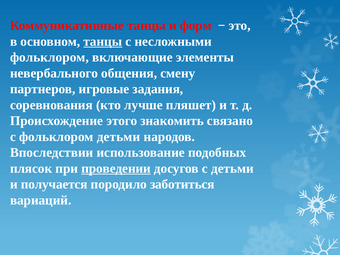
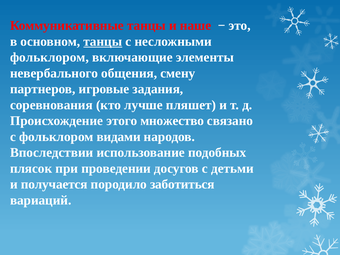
форм: форм -> наше
знакомить: знакомить -> множество
фольклором детьми: детьми -> видами
проведении underline: present -> none
